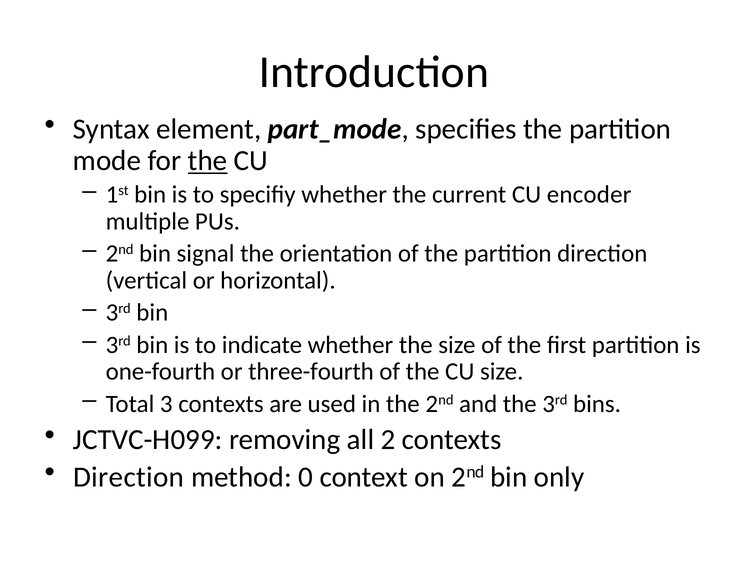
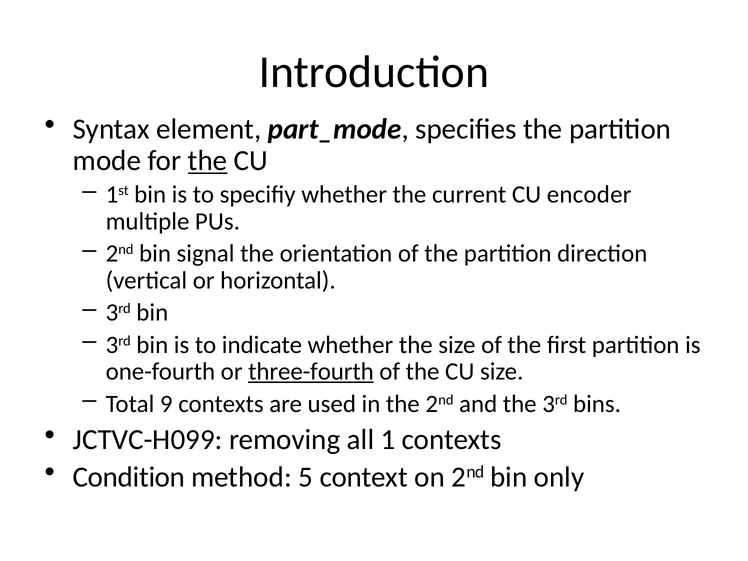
three-fourth underline: none -> present
3: 3 -> 9
2: 2 -> 1
Direction at (129, 477): Direction -> Condition
0: 0 -> 5
